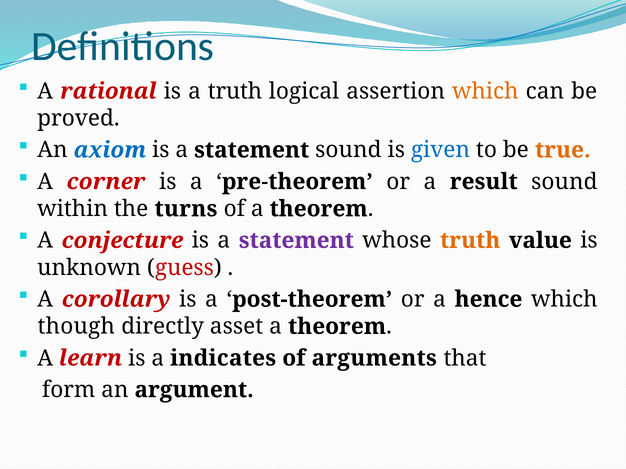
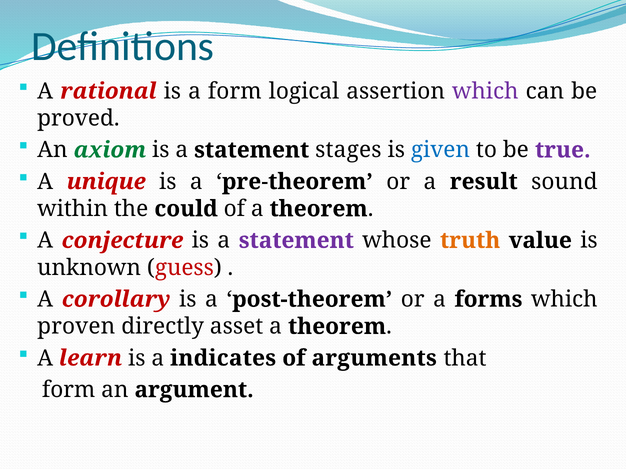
a truth: truth -> form
which at (485, 91) colour: orange -> purple
axiom colour: blue -> green
statement sound: sound -> stages
true colour: orange -> purple
corner: corner -> unique
turns: turns -> could
hence: hence -> forms
though: though -> proven
